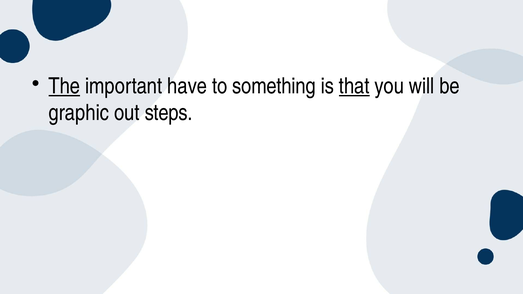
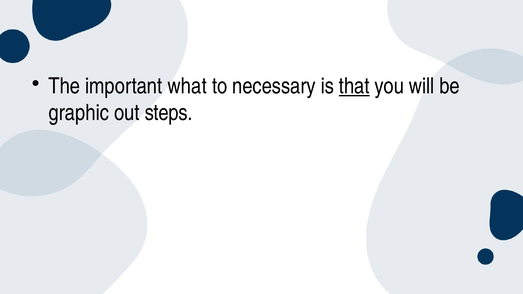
The underline: present -> none
have: have -> what
something: something -> necessary
